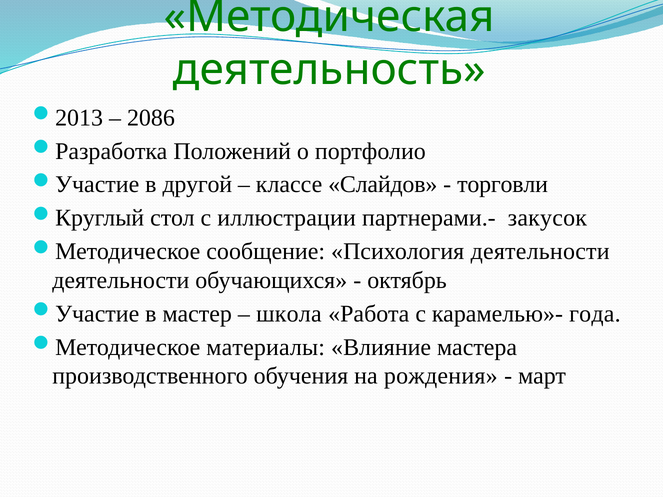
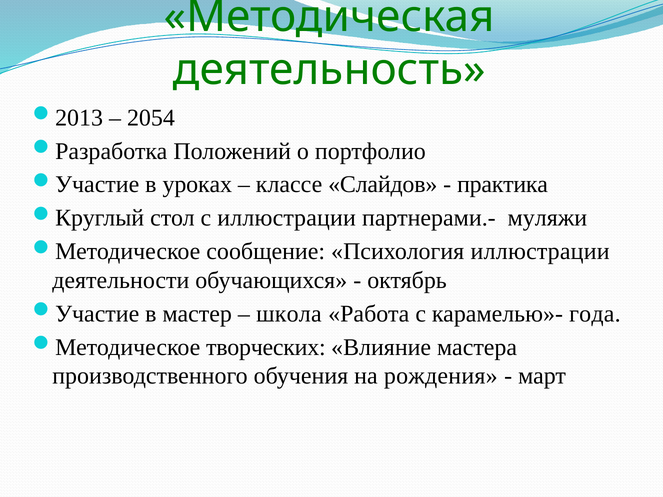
2086: 2086 -> 2054
другой: другой -> уроках
торговли: торговли -> практика
закусок: закусок -> муляжи
Психология деятельности: деятельности -> иллюстрации
материалы: материалы -> творческих
